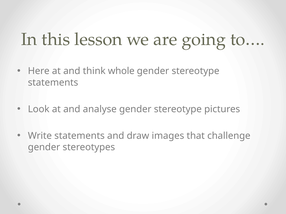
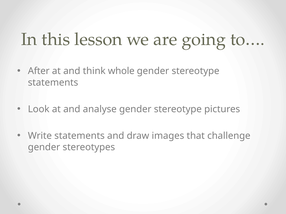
Here: Here -> After
